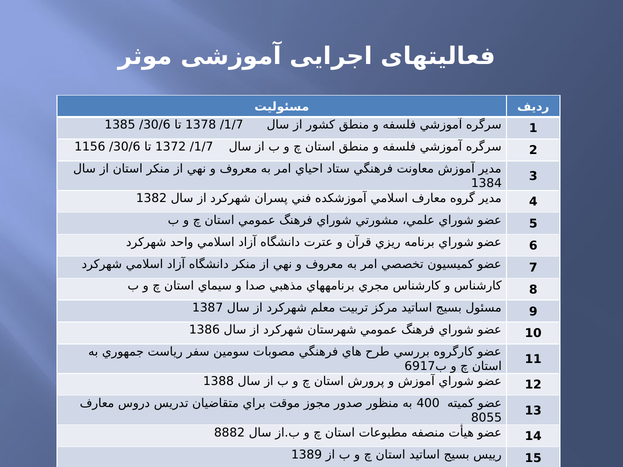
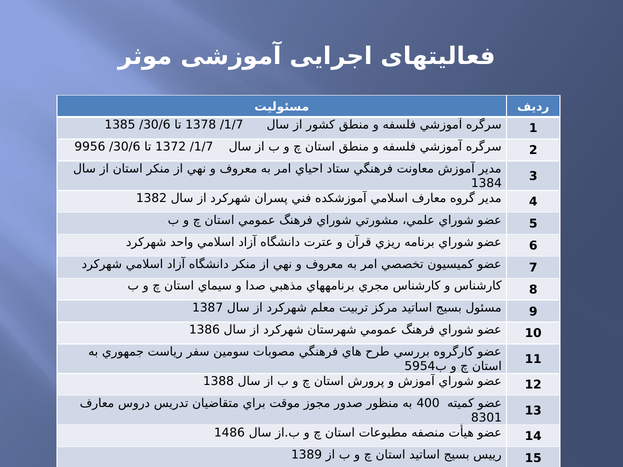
1156: 1156 -> 9956
6917: 6917 -> 5954
8055: 8055 -> 8301
8882: 8882 -> 1486
